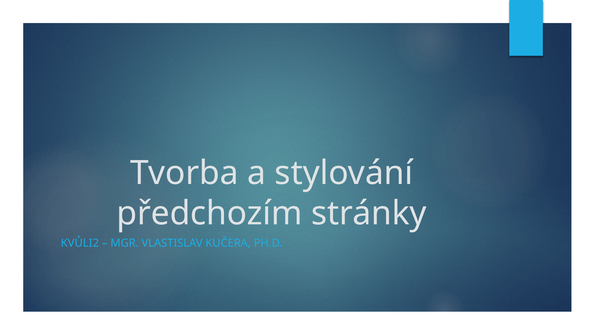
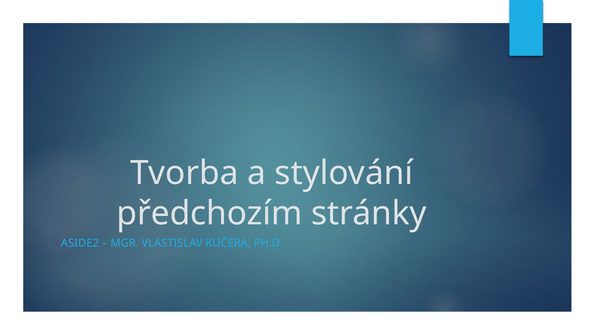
KVŮLI2: KVŮLI2 -> ASIDE2
